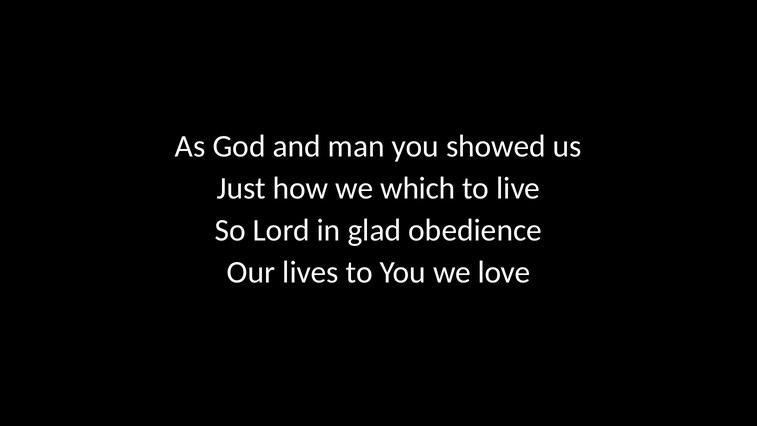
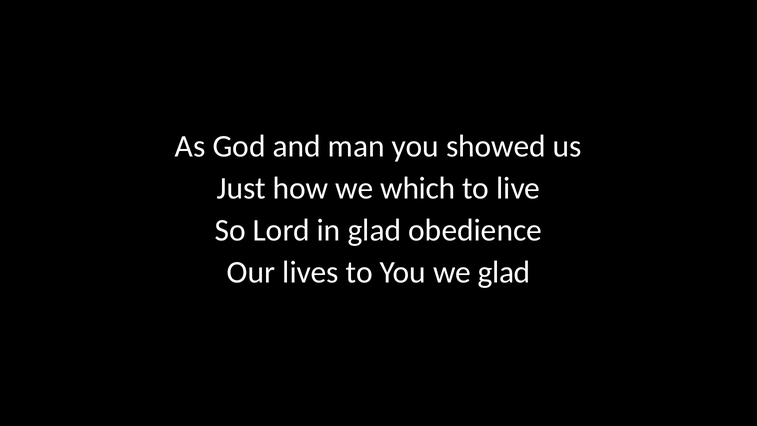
we love: love -> glad
